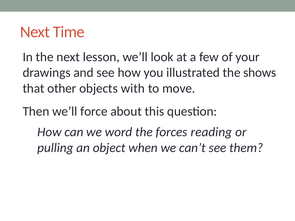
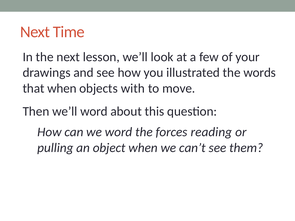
shows: shows -> words
that other: other -> when
we’ll force: force -> word
